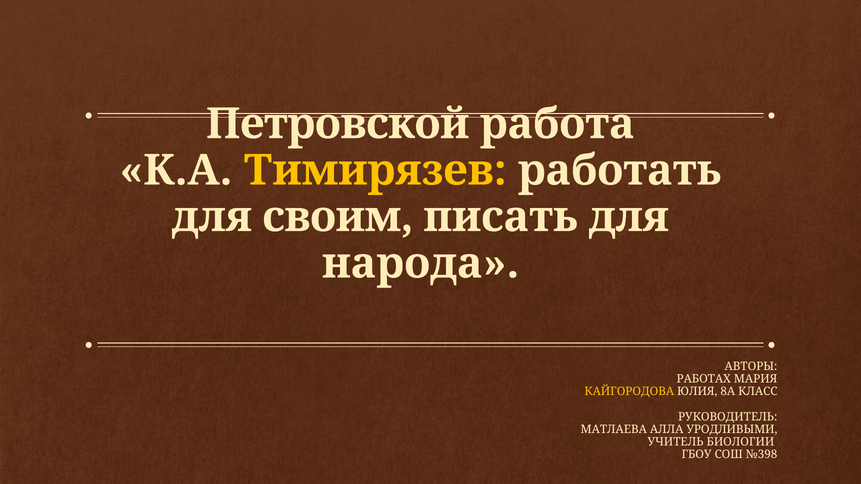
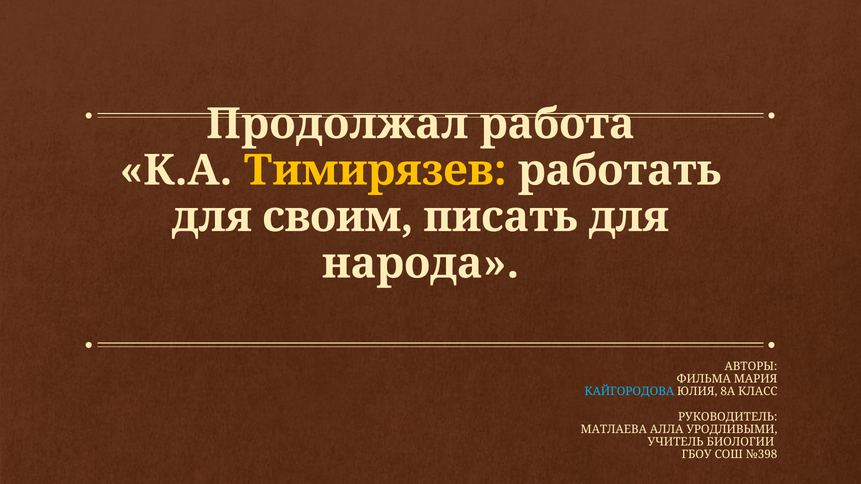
Петровской: Петровской -> Продолжал
РАБОТАХ: РАБОТАХ -> ФИЛЬМА
КАЙГОРОДОВА colour: yellow -> light blue
